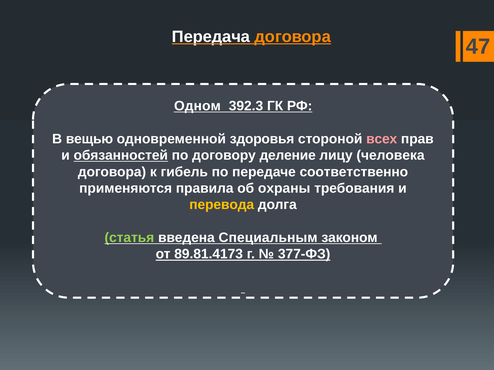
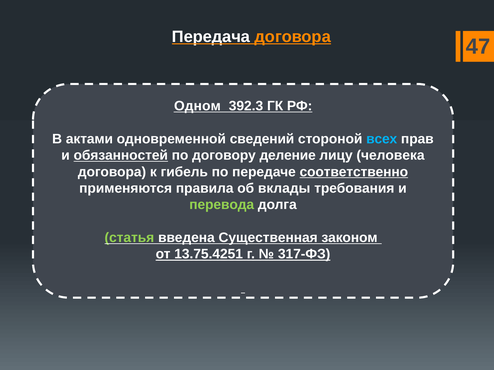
вещью: вещью -> актами
здоровья: здоровья -> сведений
всех colour: pink -> light blue
соответственно underline: none -> present
охраны: охраны -> вклады
перевода colour: yellow -> light green
Специальным: Специальным -> Существенная
89.81.4173: 89.81.4173 -> 13.75.4251
377-ФЗ: 377-ФЗ -> 317-ФЗ
